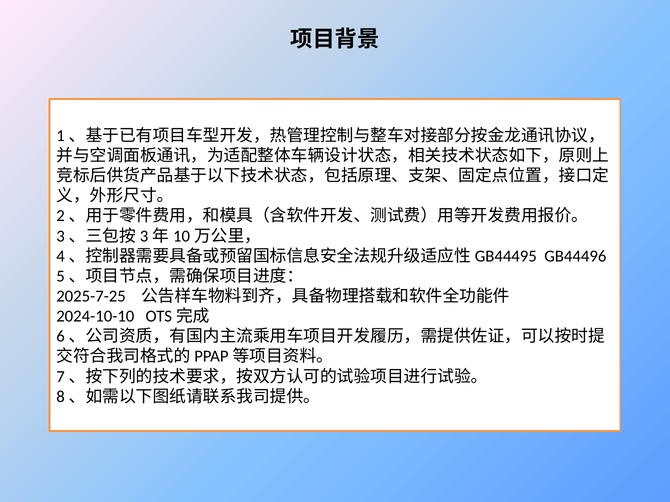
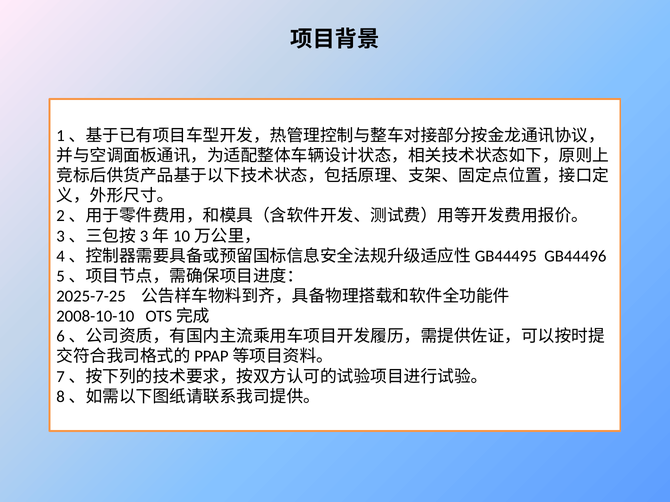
2024-10-10: 2024-10-10 -> 2008-10-10
